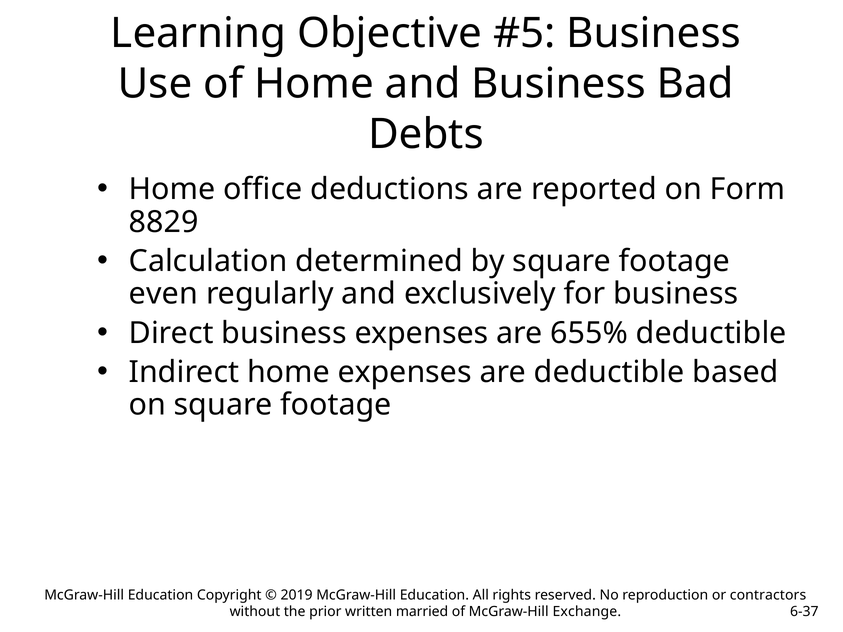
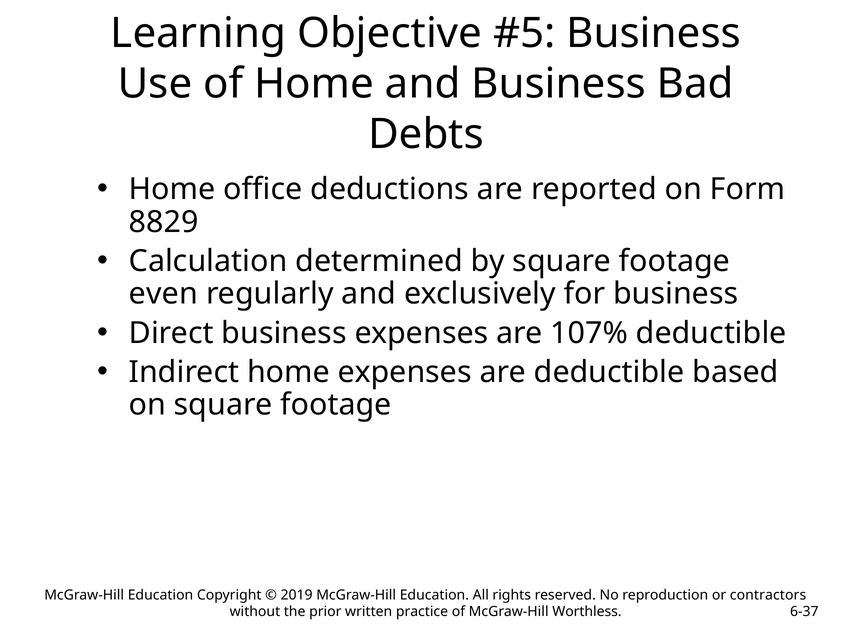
655%: 655% -> 107%
married: married -> practice
Exchange: Exchange -> Worthless
